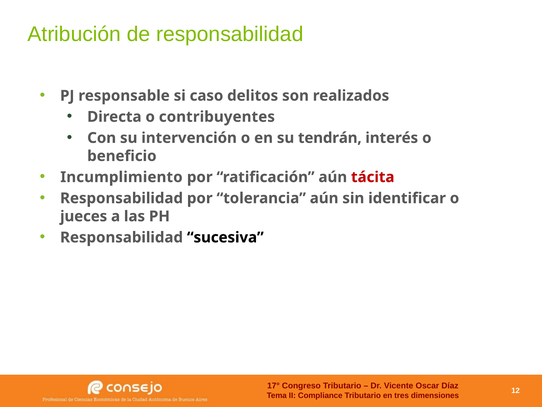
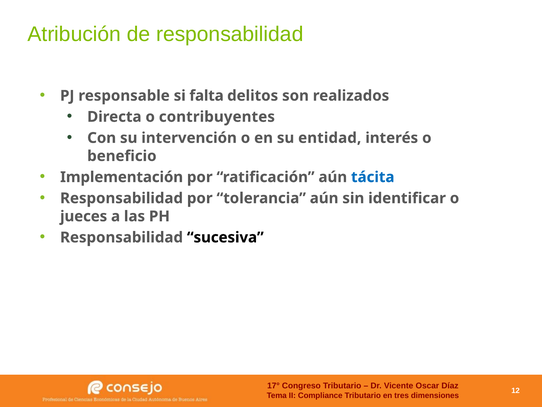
caso: caso -> falta
tendrán: tendrán -> entidad
Incumplimiento: Incumplimiento -> Implementación
tácita colour: red -> blue
